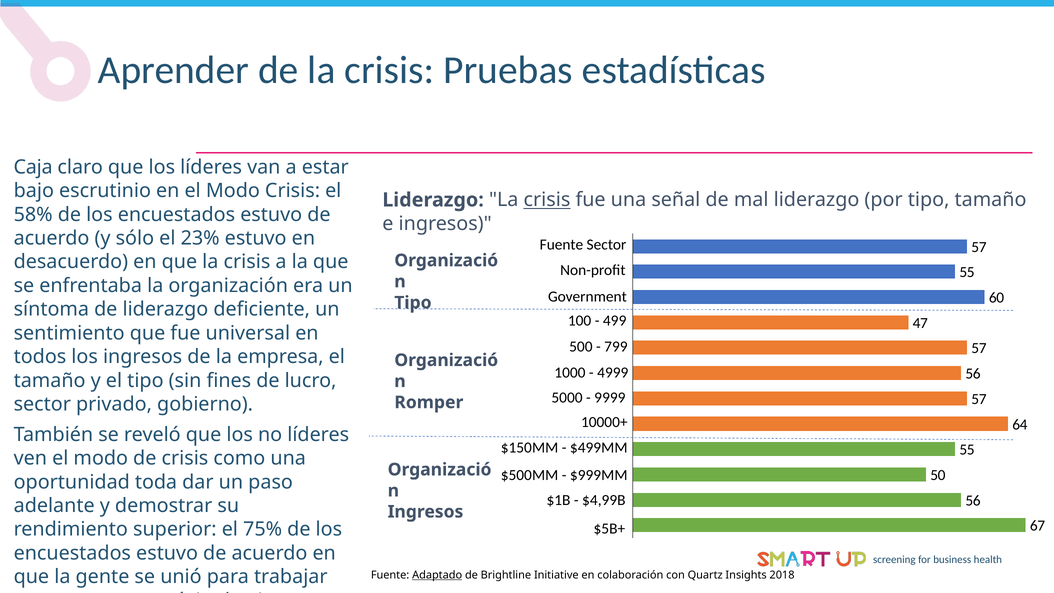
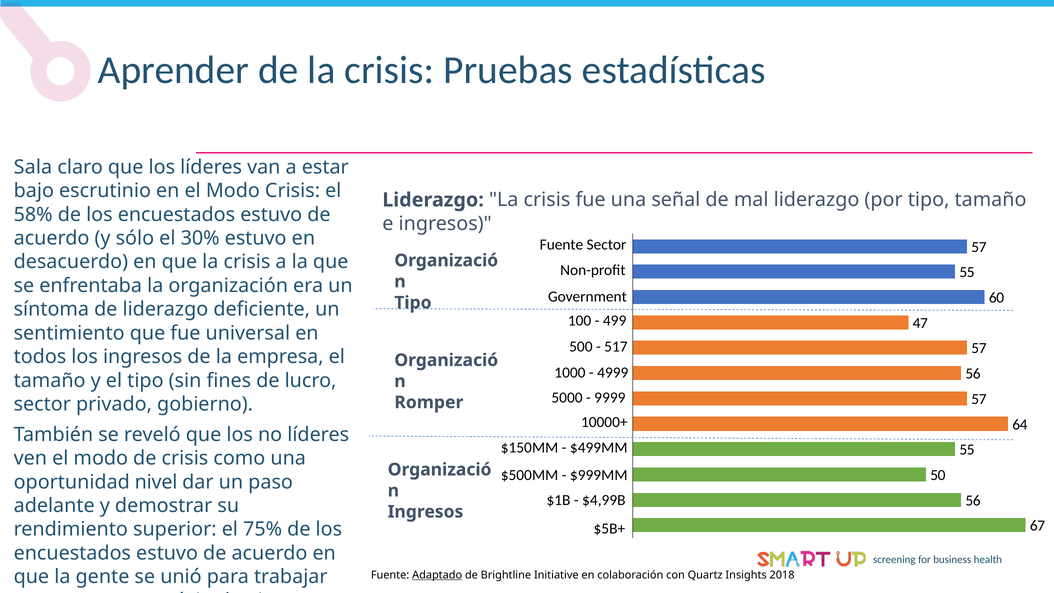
Caja: Caja -> Sala
crisis at (547, 200) underline: present -> none
23%: 23% -> 30%
799: 799 -> 517
toda: toda -> nivel
